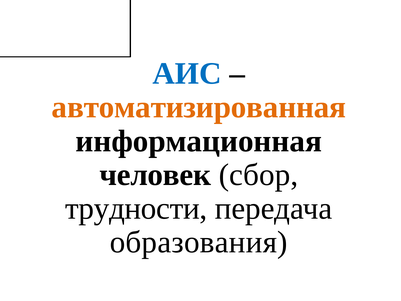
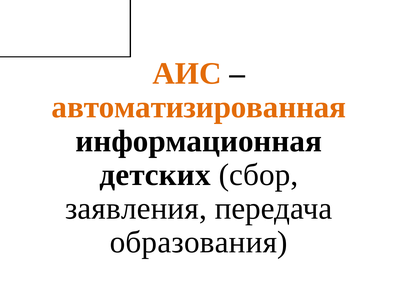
АИС colour: blue -> orange
человек: человек -> детских
трудности: трудности -> заявления
